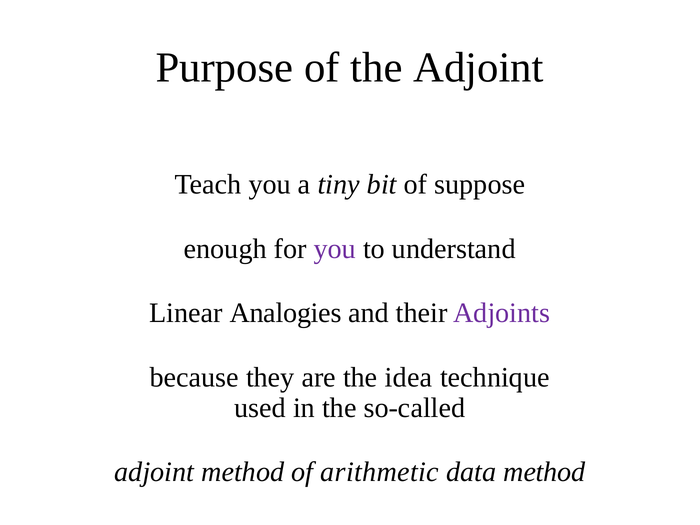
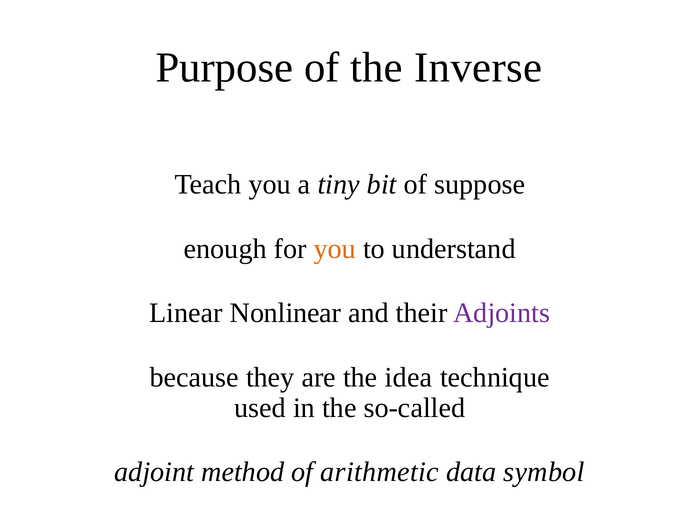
the Adjoint: Adjoint -> Inverse
you at (335, 249) colour: purple -> orange
Analogies: Analogies -> Nonlinear
data method: method -> symbol
